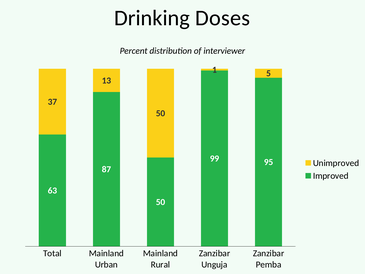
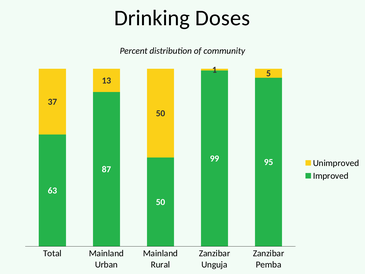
interviewer: interviewer -> community
